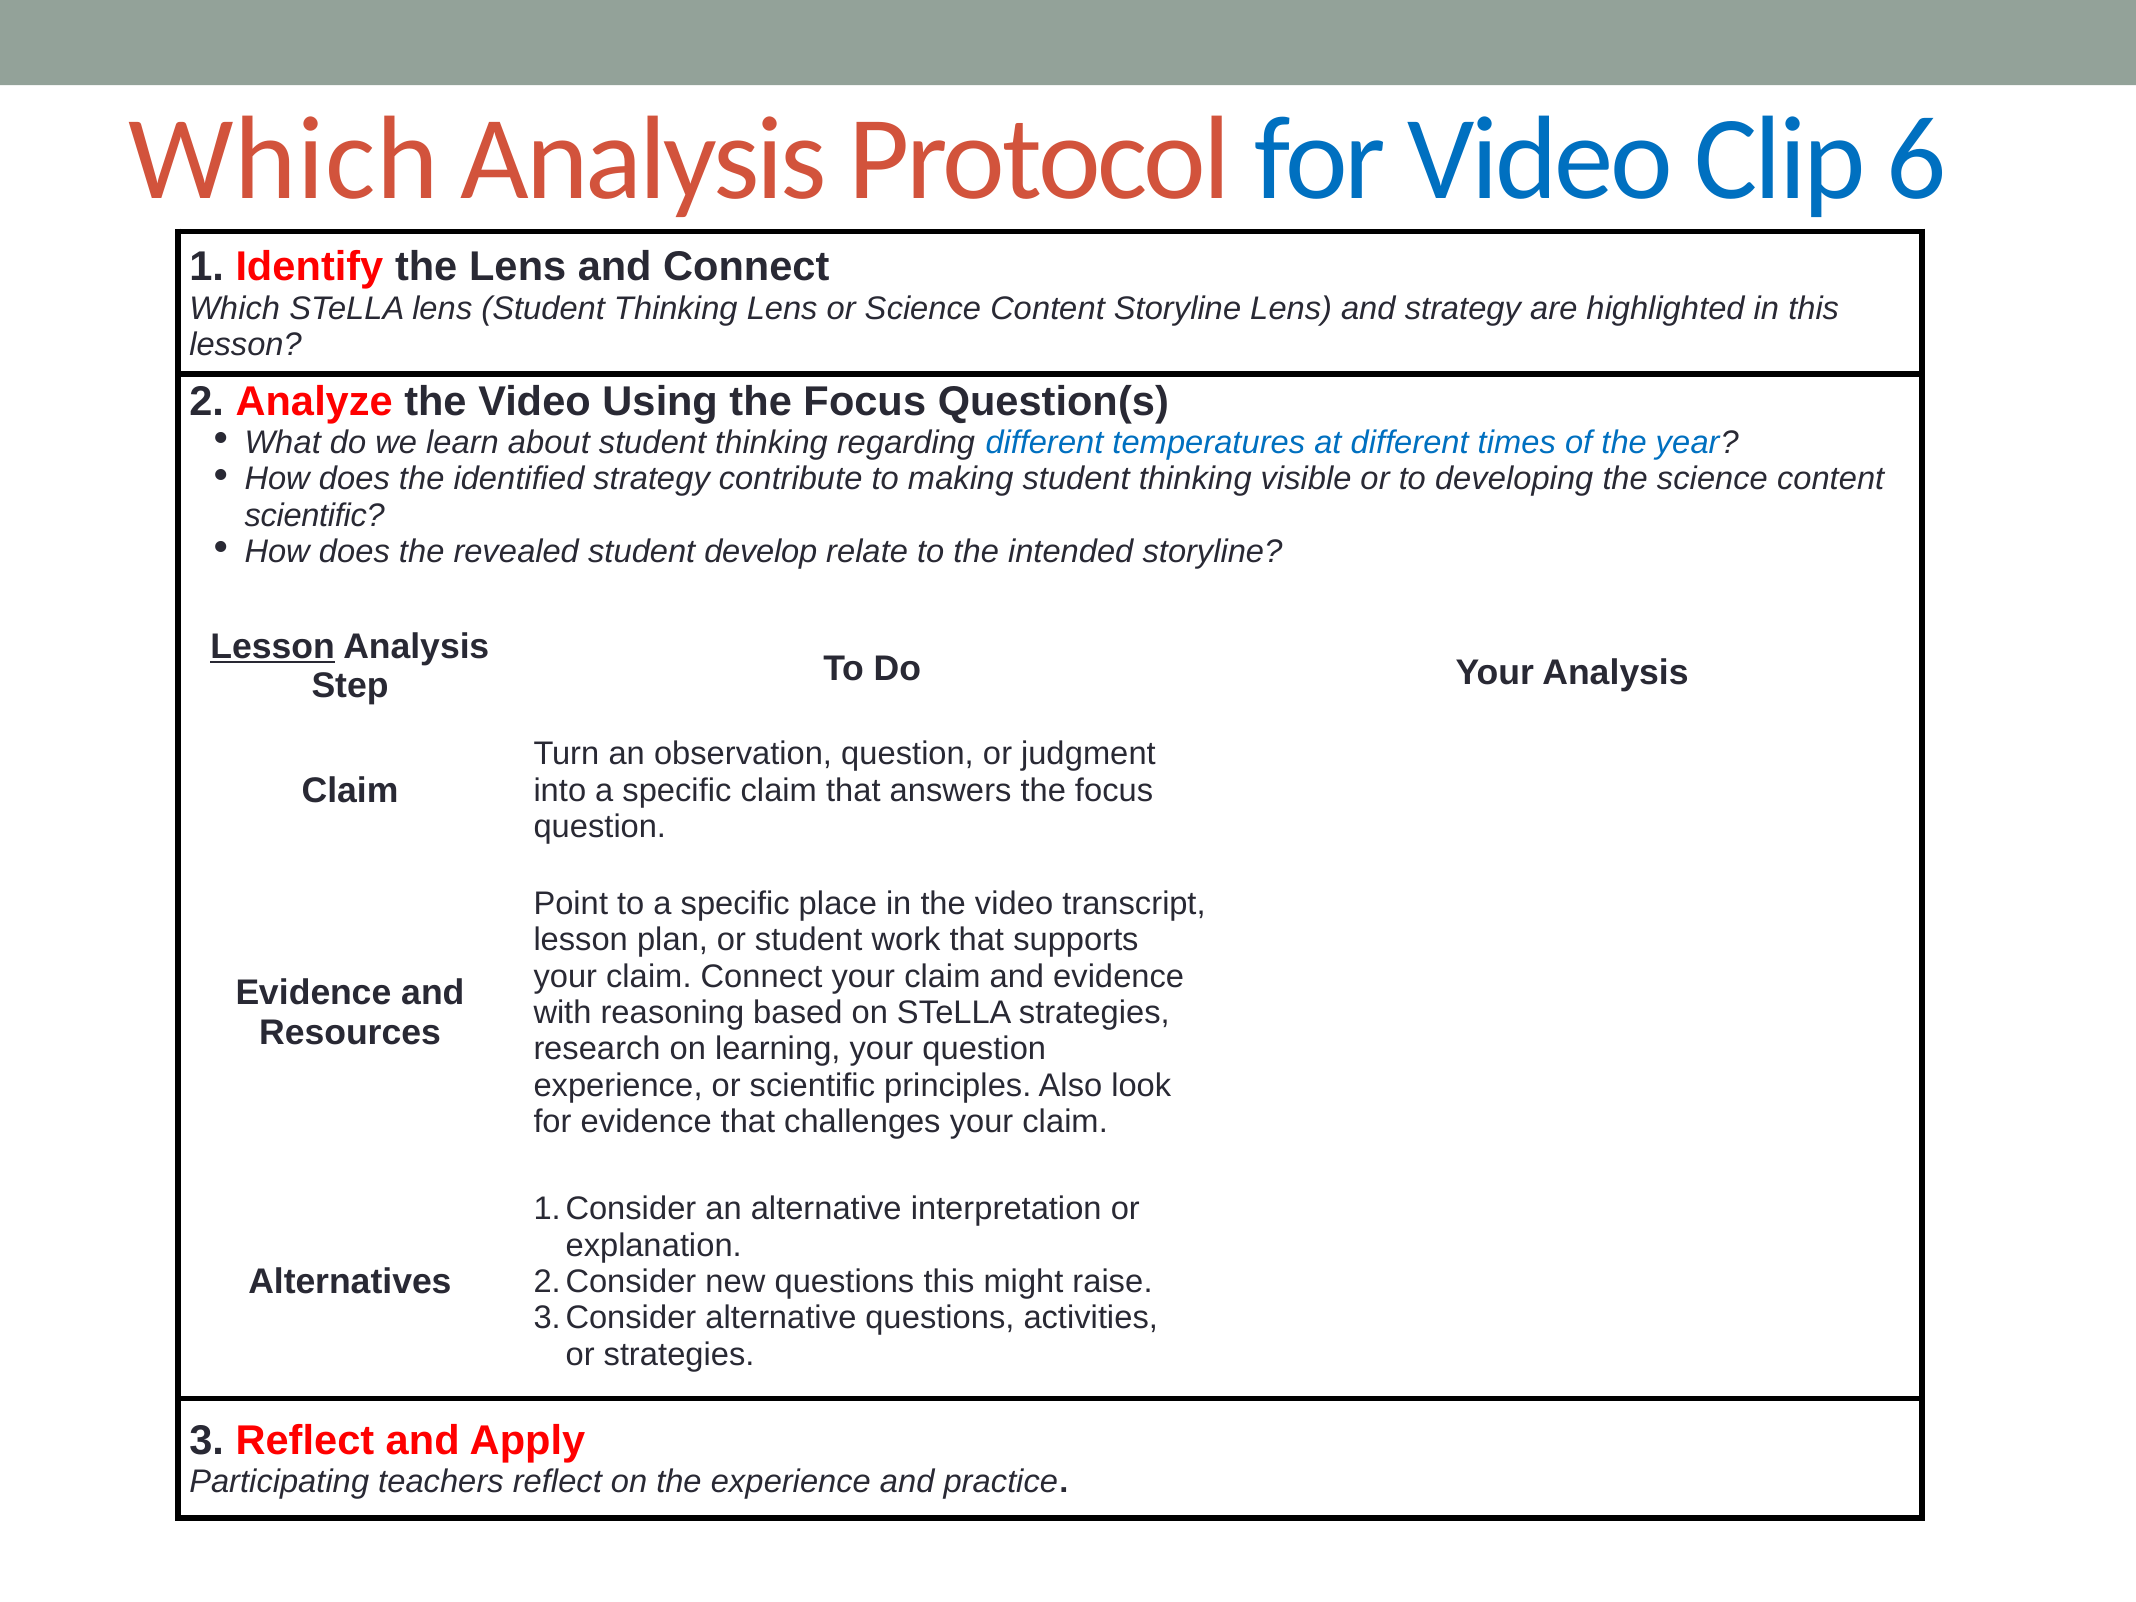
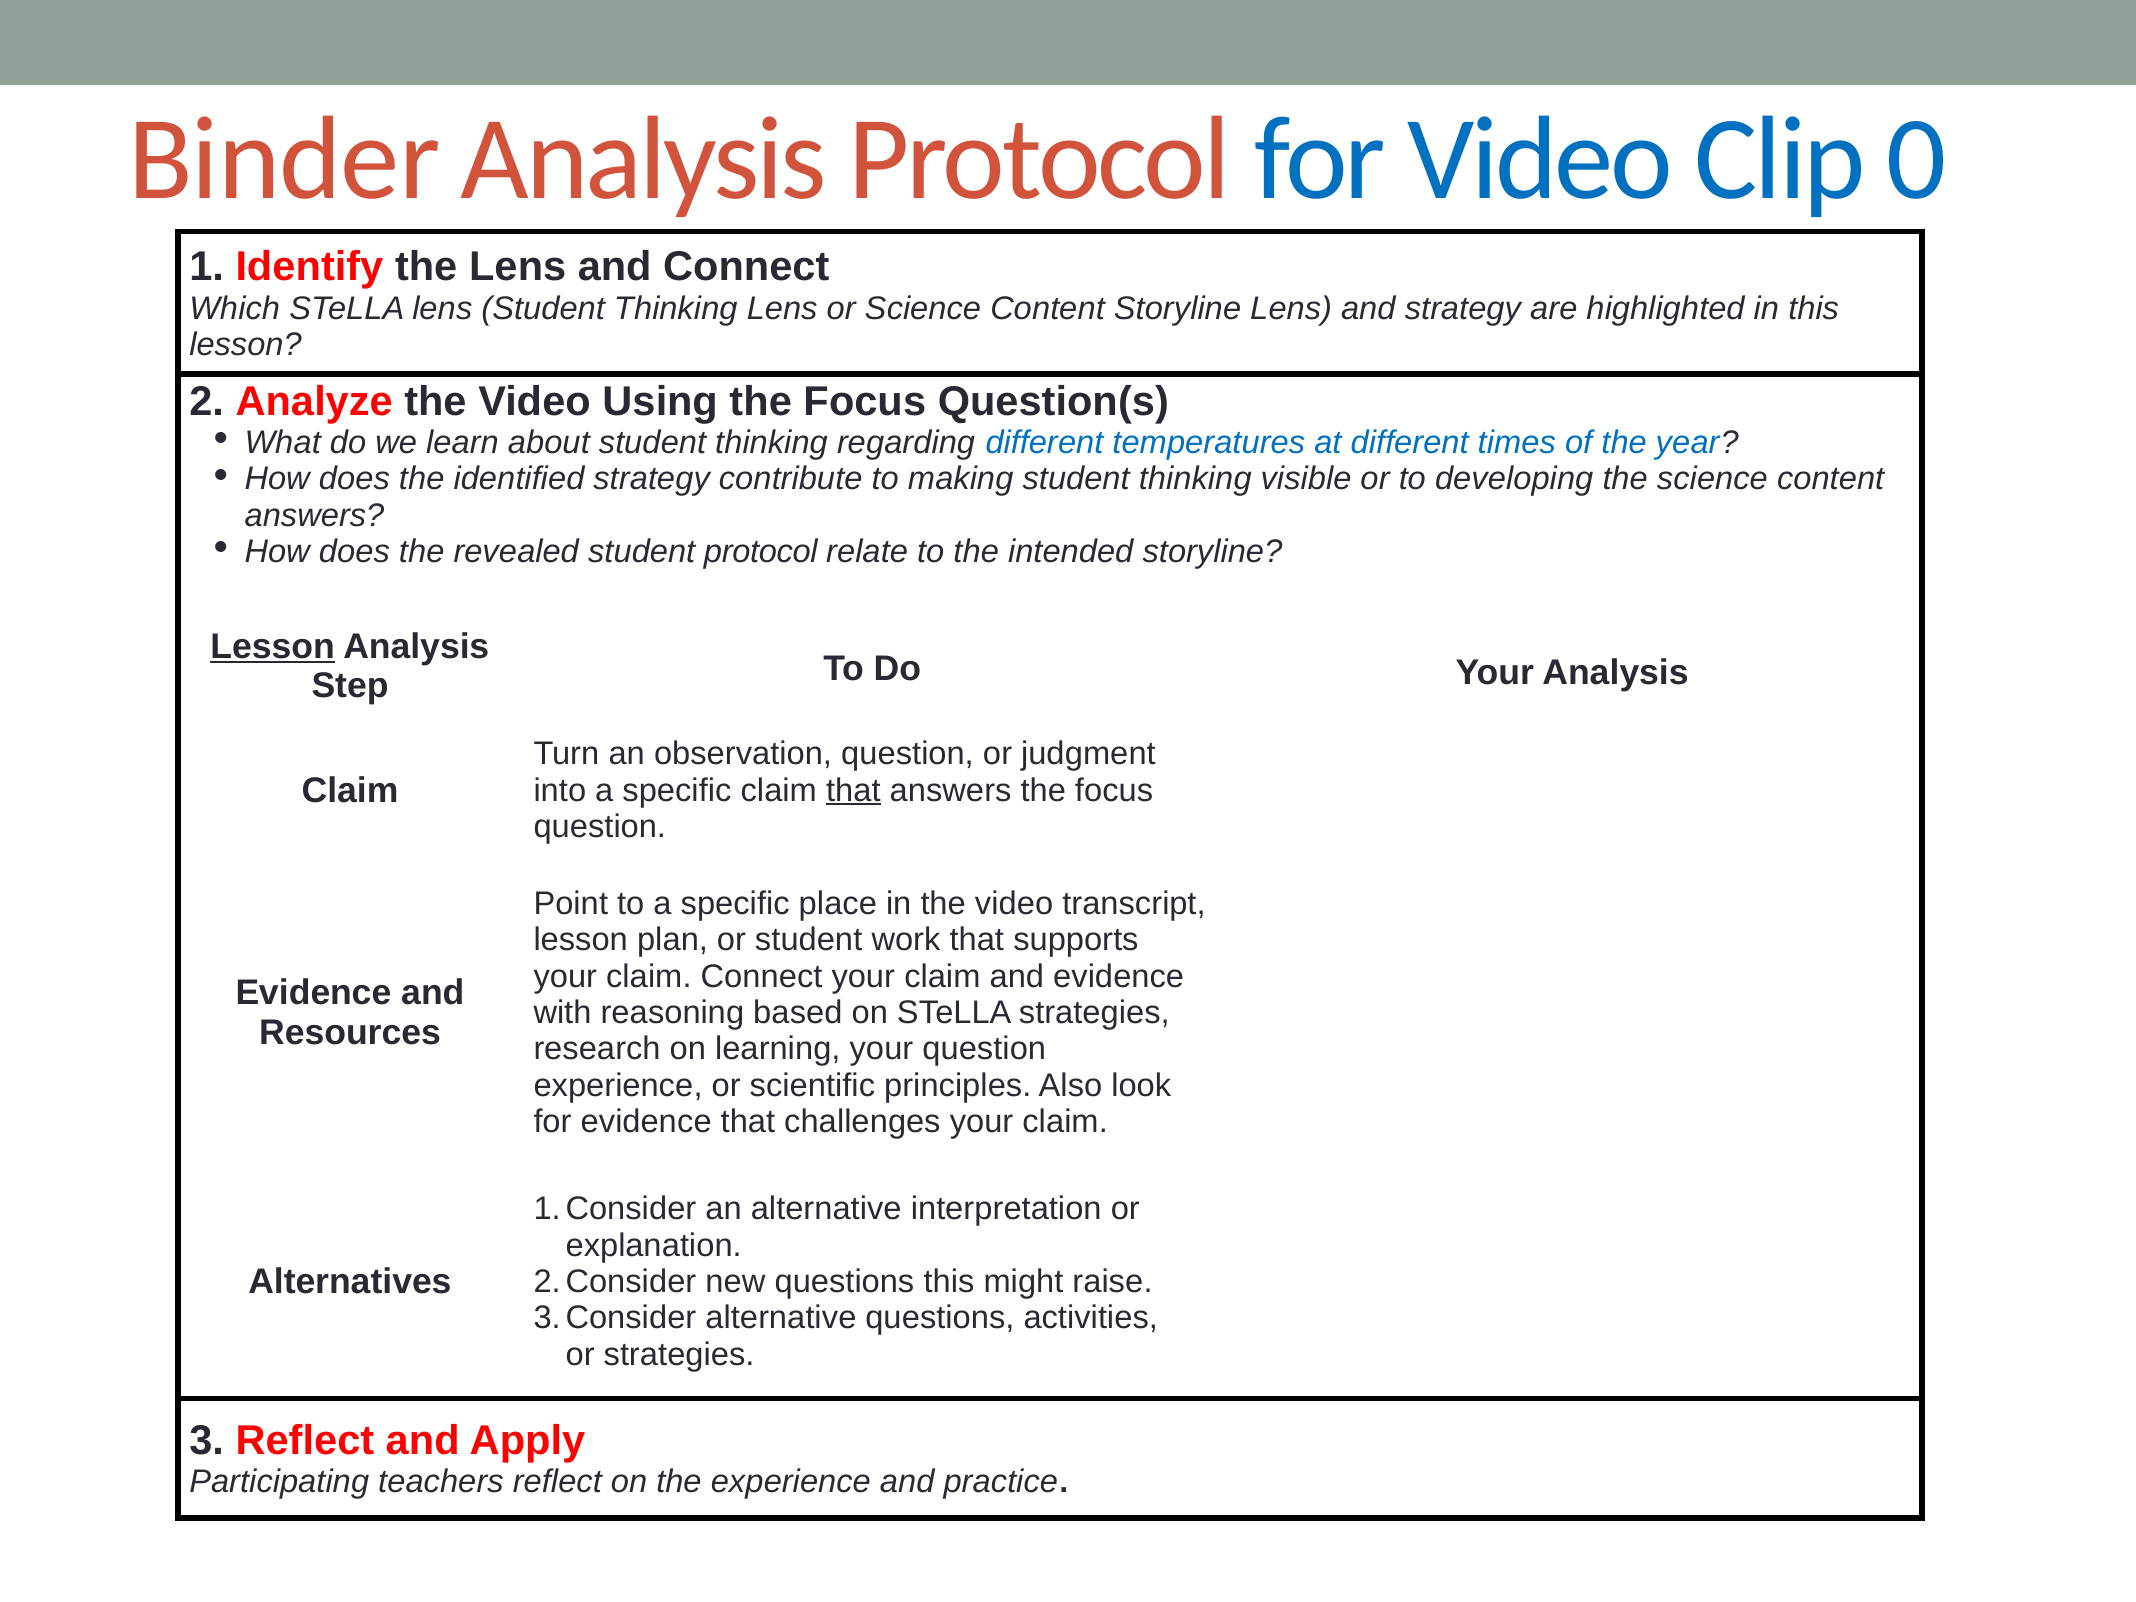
Which at (283, 160): Which -> Binder
6: 6 -> 0
scientific at (315, 515): scientific -> answers
student develop: develop -> protocol
that at (853, 790) underline: none -> present
